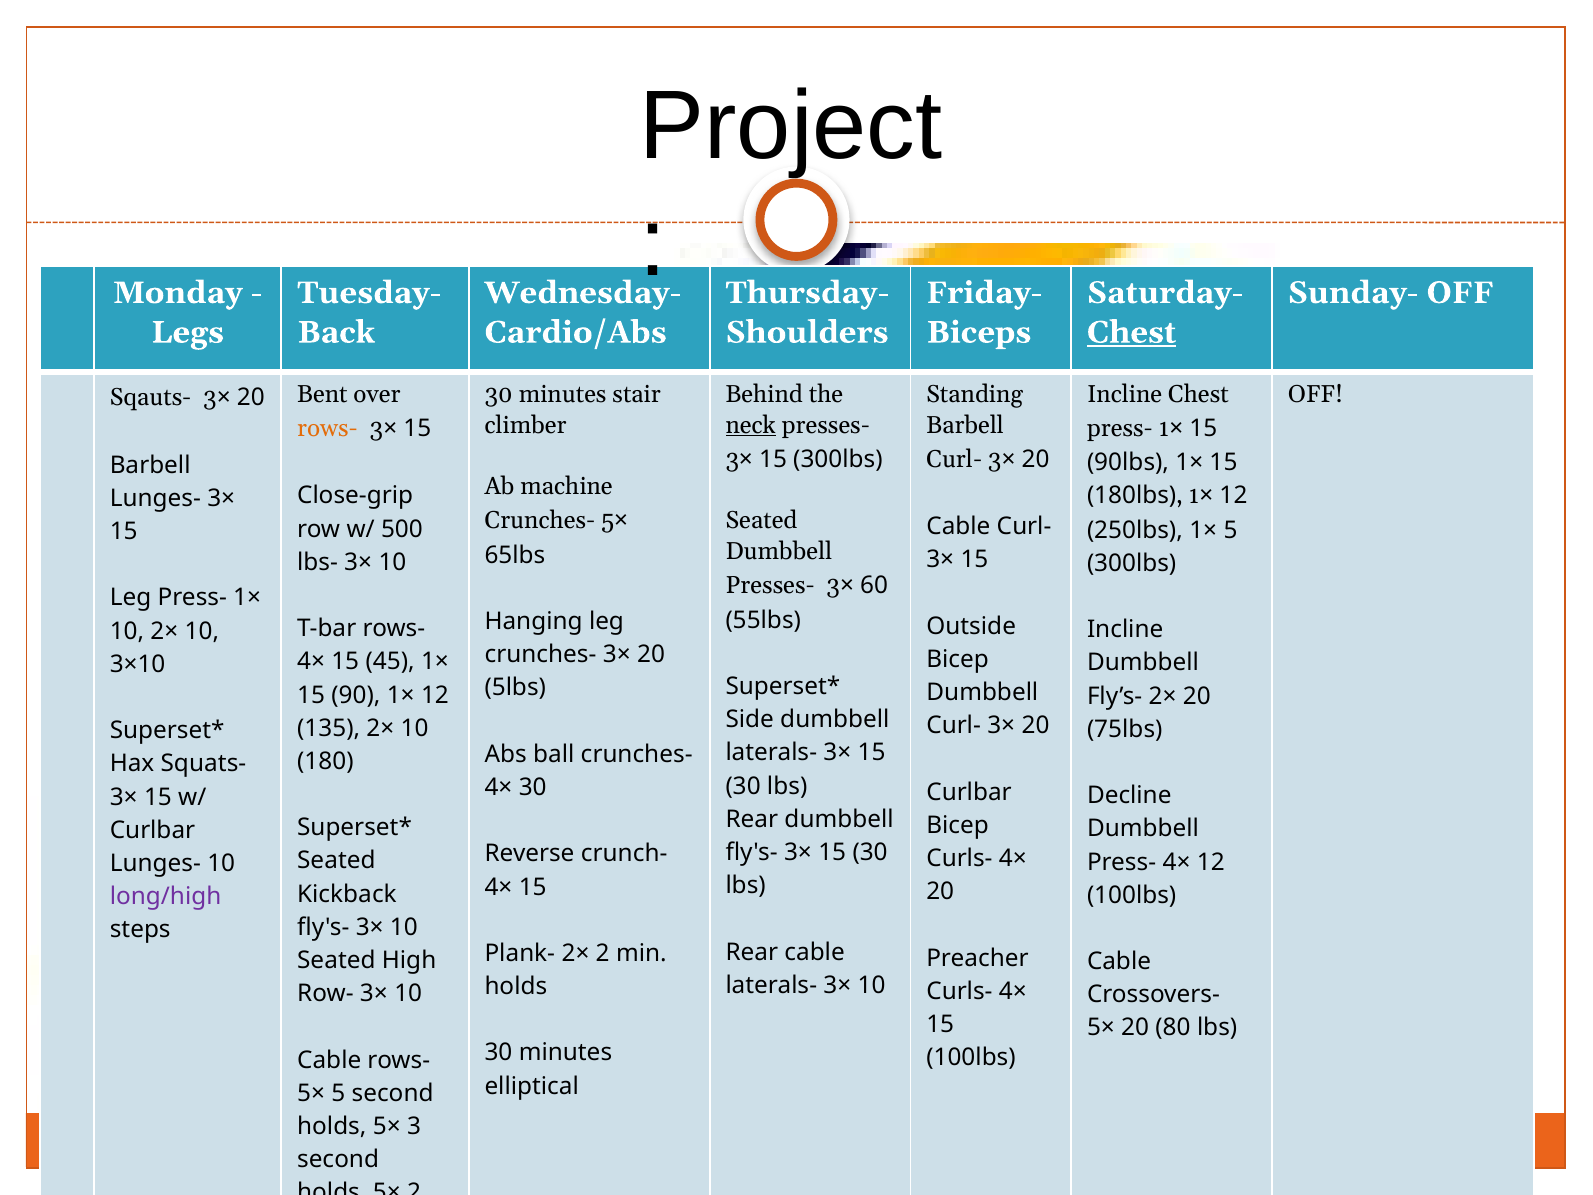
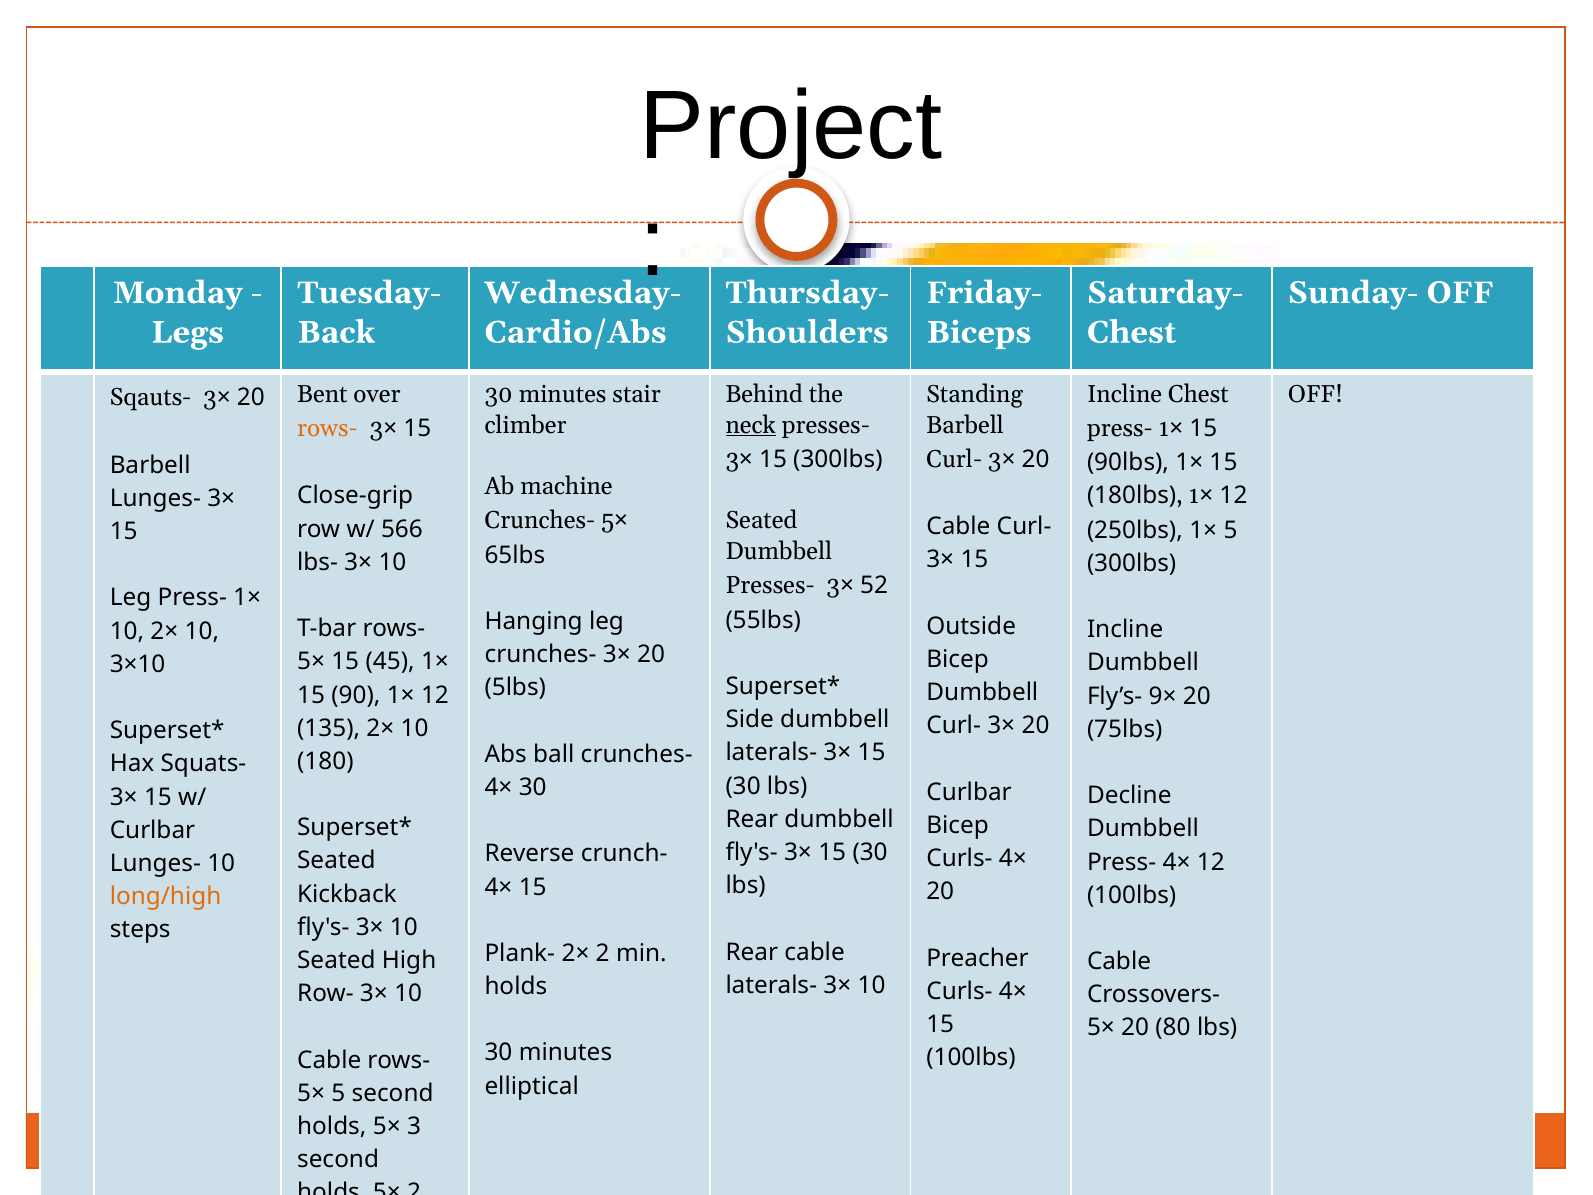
Chest at (1132, 332) underline: present -> none
500: 500 -> 566
60: 60 -> 52
4× at (311, 662): 4× -> 5×
Fly’s- 2×: 2× -> 9×
long/high colour: purple -> orange
